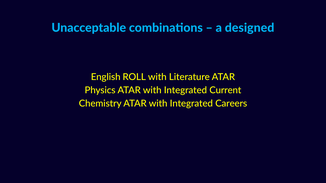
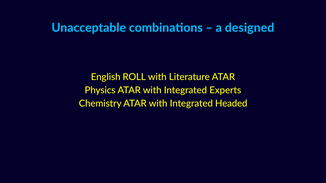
Current: Current -> Experts
Careers: Careers -> Headed
